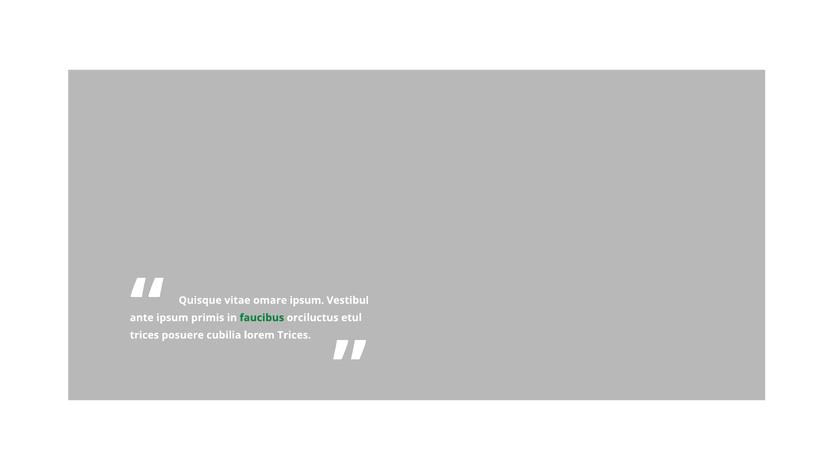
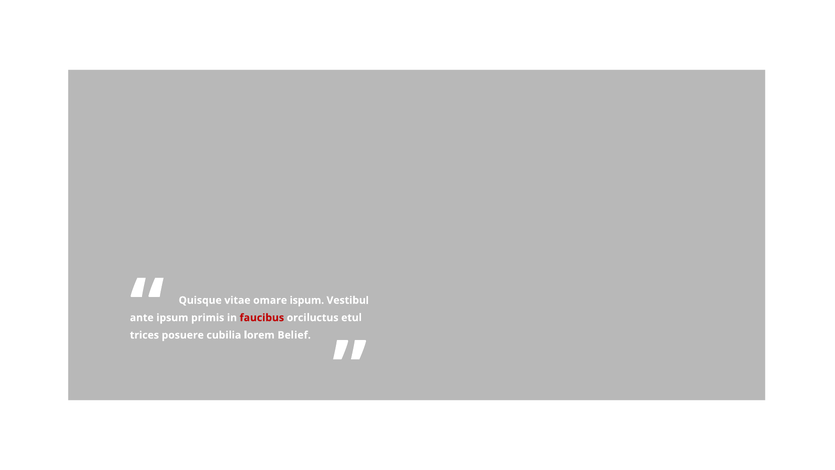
omare ipsum: ipsum -> ispum
faucibus colour: green -> red
lorem Trices: Trices -> Belief
